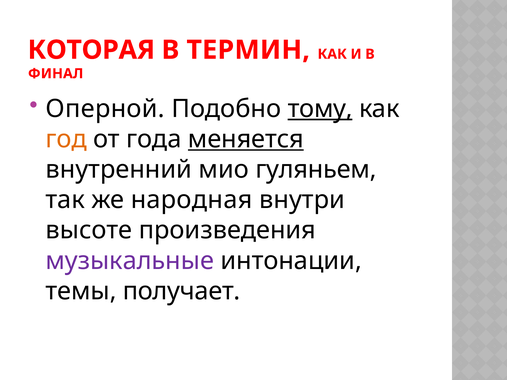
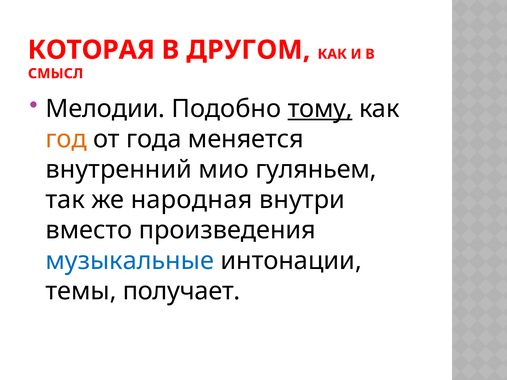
ТЕРМИН: ТЕРМИН -> ДРУГОМ
ФИНАЛ: ФИНАЛ -> СМЫСЛ
Оперной: Оперной -> Мелодии
меняется underline: present -> none
высоте: высоте -> вместо
музыкальные colour: purple -> blue
